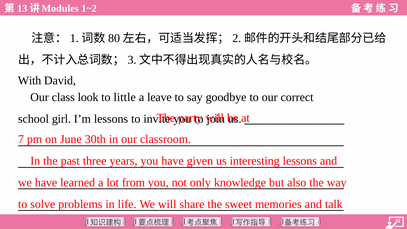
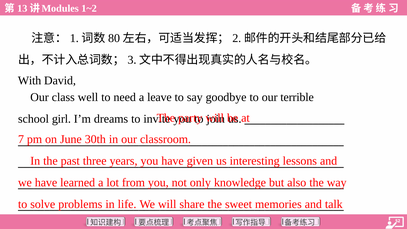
look: look -> well
little: little -> need
correct: correct -> terrible
I’m lessons: lessons -> dreams
